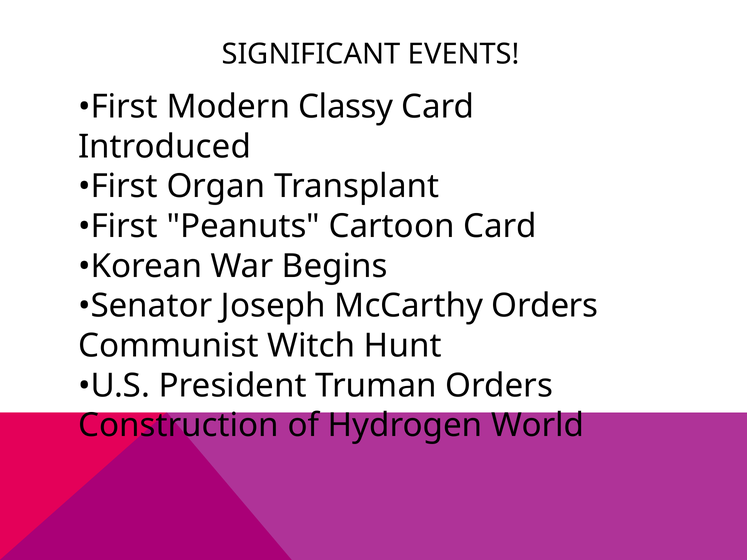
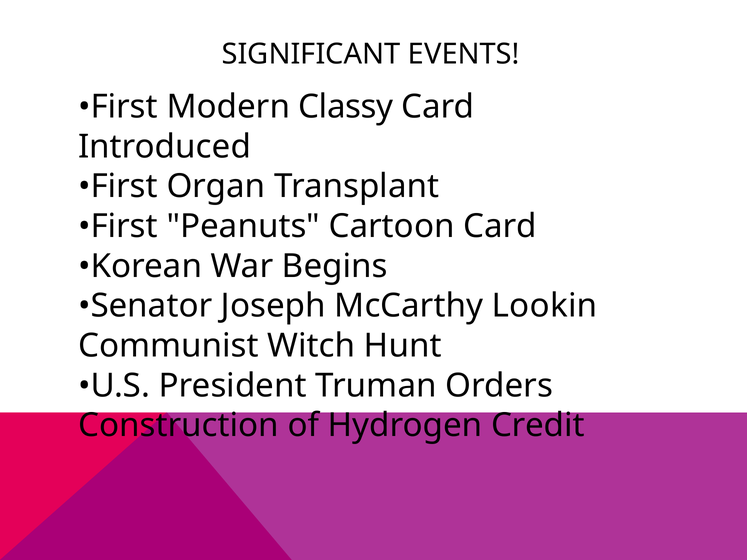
McCarthy Orders: Orders -> Lookin
World: World -> Credit
